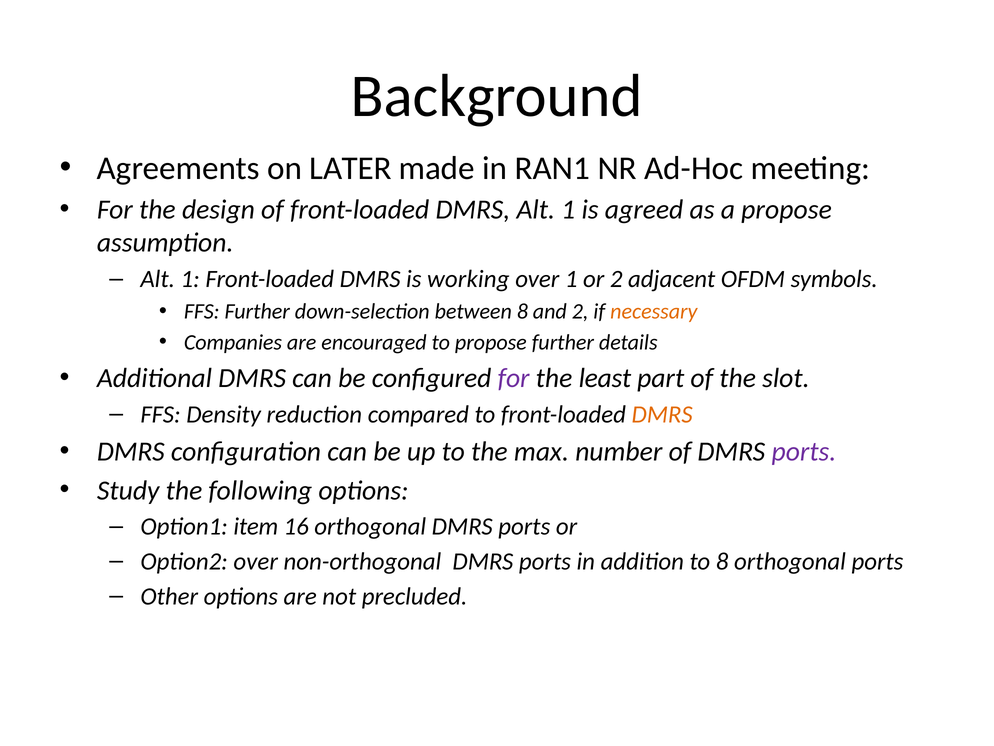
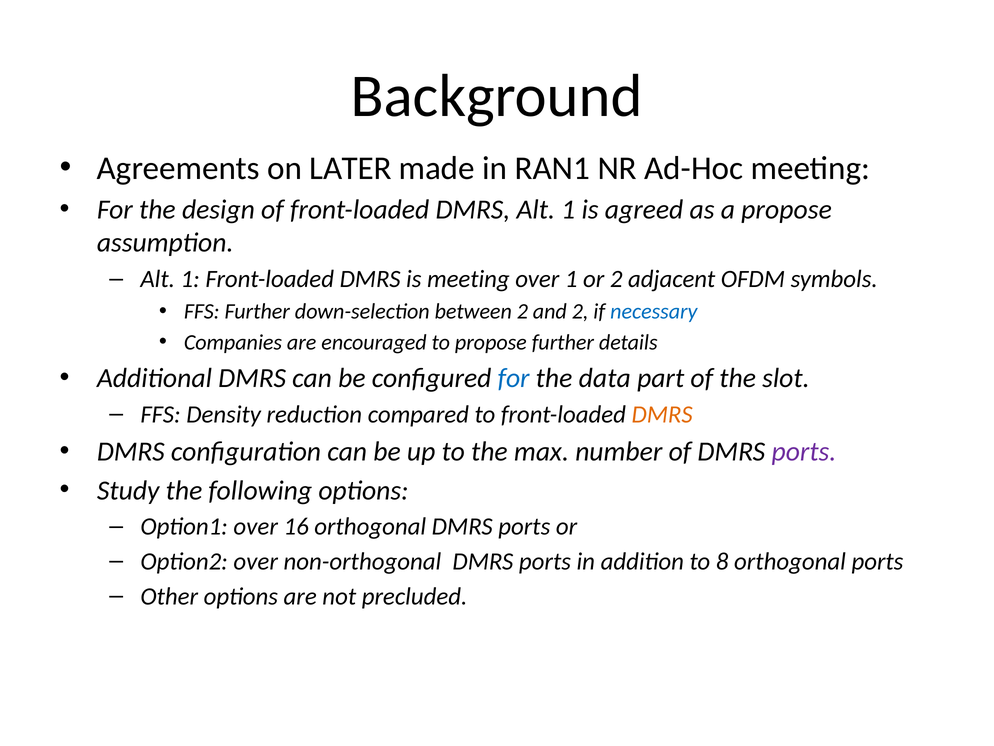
is working: working -> meeting
between 8: 8 -> 2
necessary colour: orange -> blue
for at (514, 378) colour: purple -> blue
least: least -> data
Option1 item: item -> over
